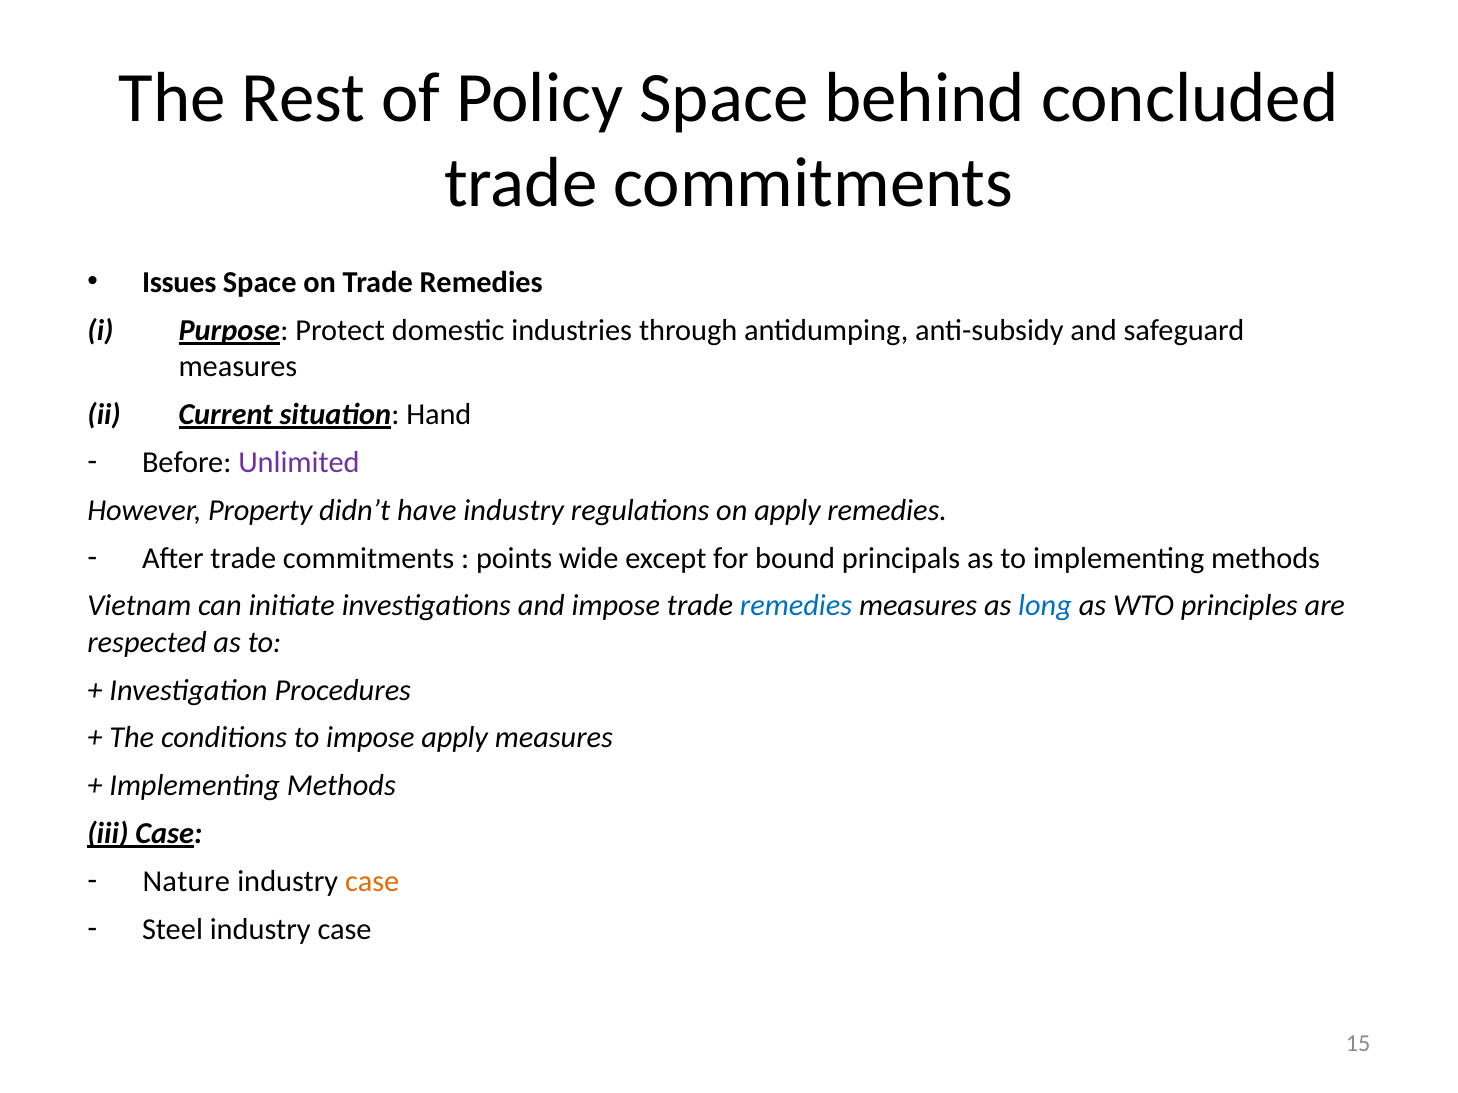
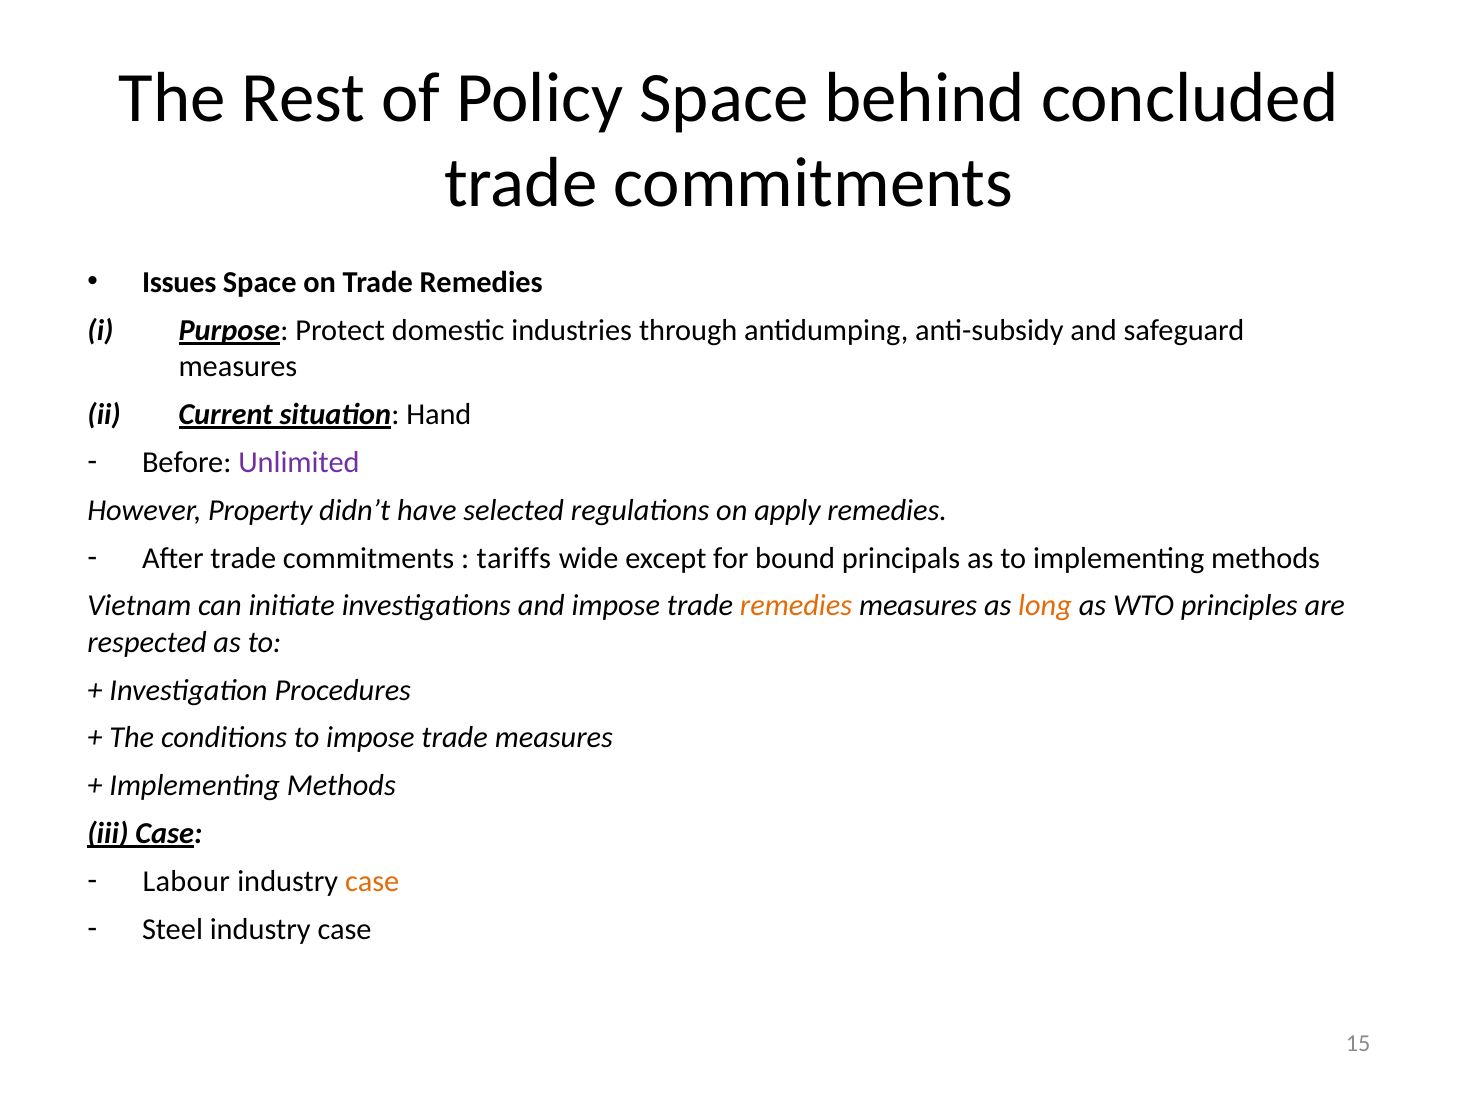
have industry: industry -> selected
points: points -> tariffs
remedies at (796, 606) colour: blue -> orange
long colour: blue -> orange
to impose apply: apply -> trade
Nature: Nature -> Labour
